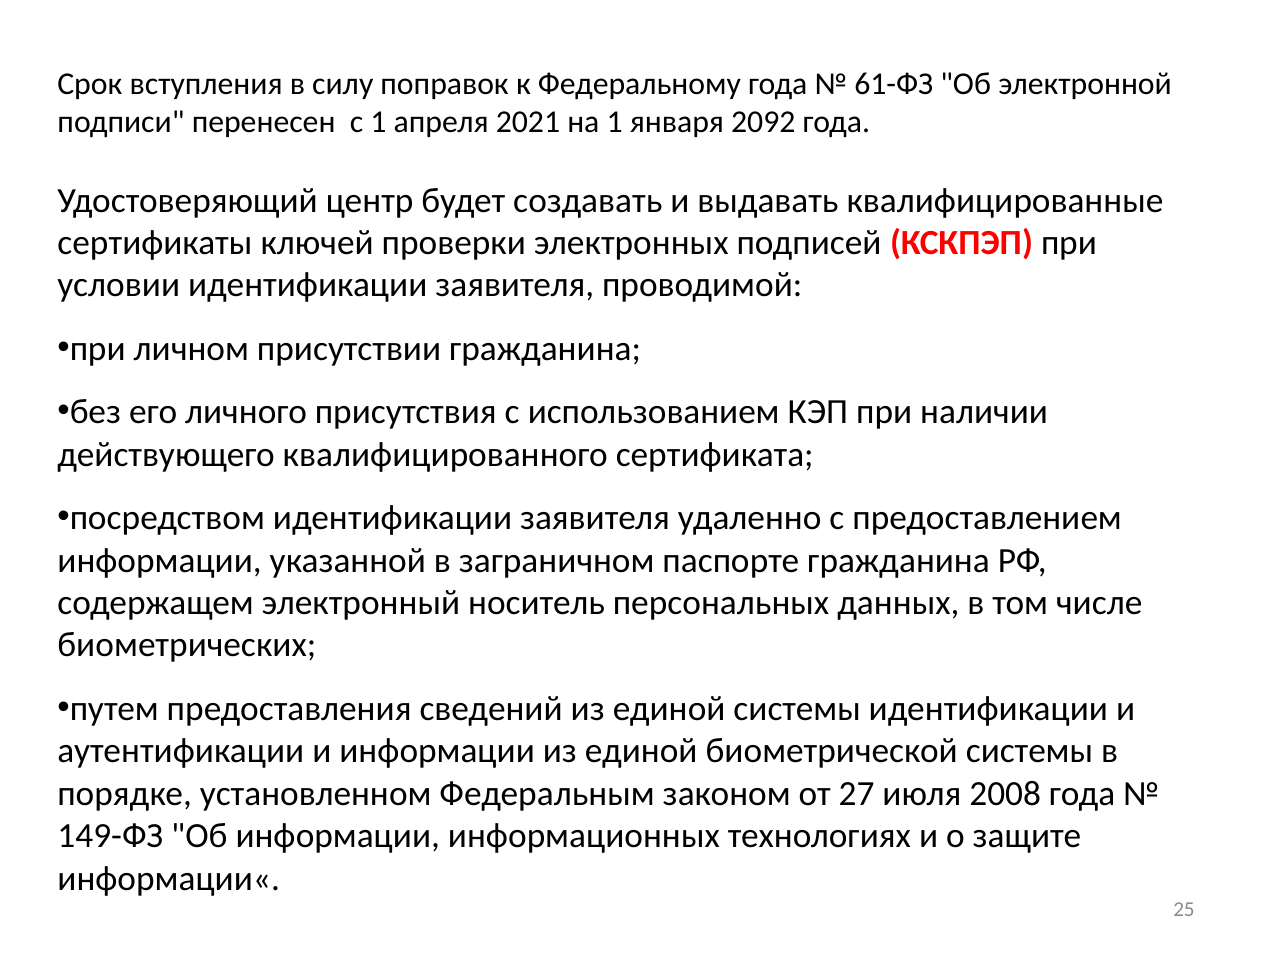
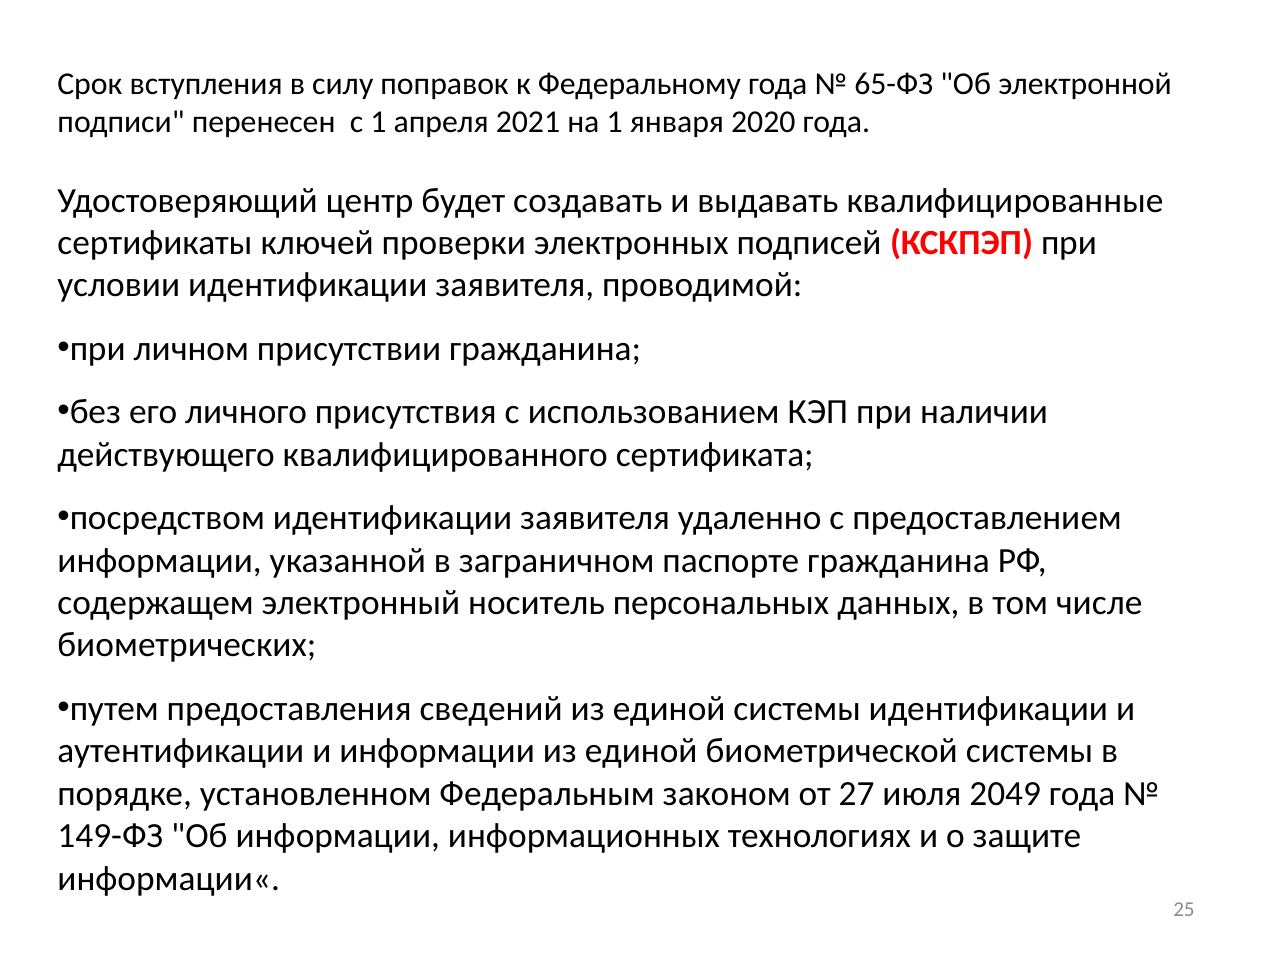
61-ФЗ: 61-ФЗ -> 65-ФЗ
2092: 2092 -> 2020
2008: 2008 -> 2049
